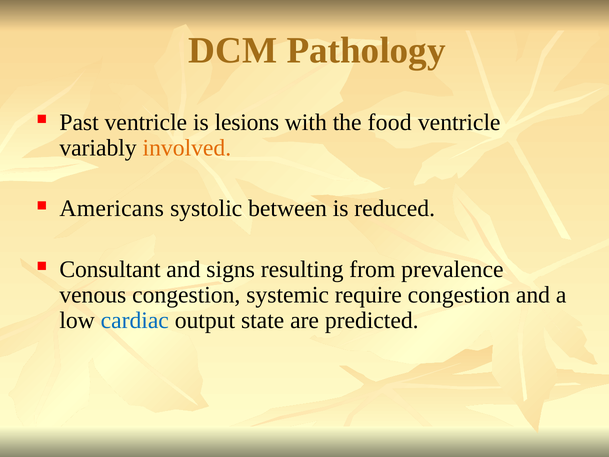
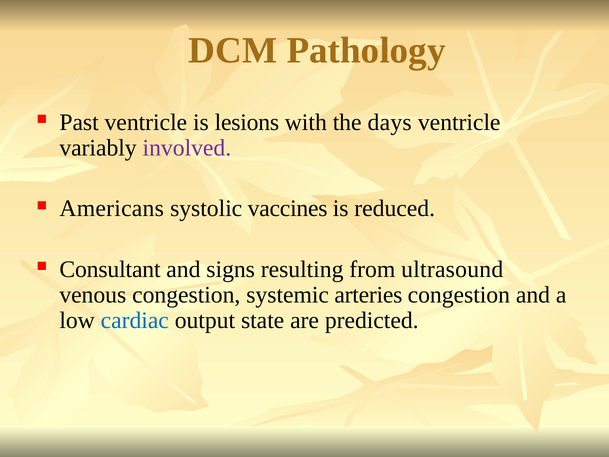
food: food -> days
involved colour: orange -> purple
between: between -> vaccines
prevalence: prevalence -> ultrasound
require: require -> arteries
